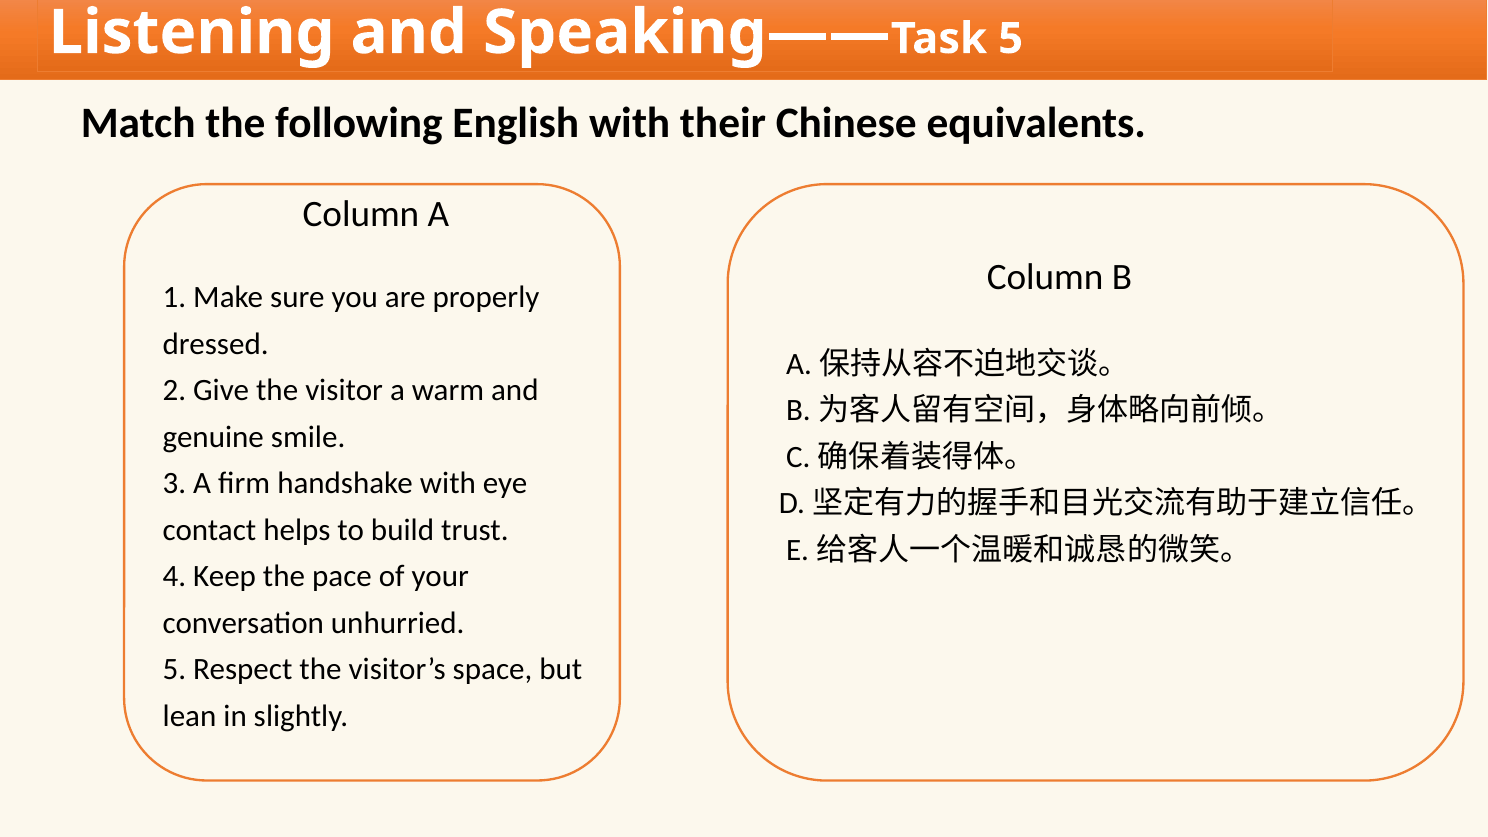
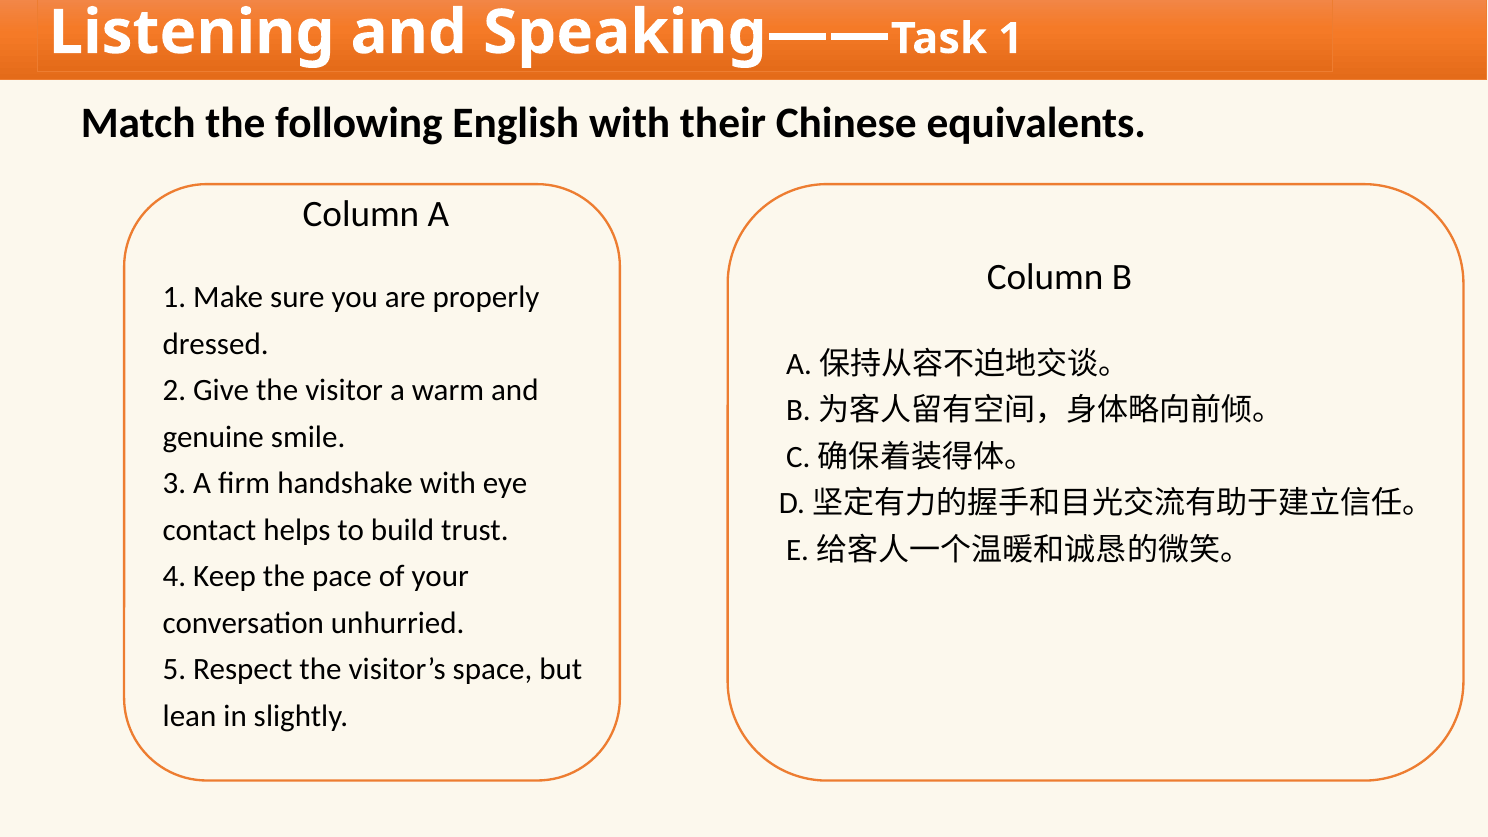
5 at (1011, 39): 5 -> 1
